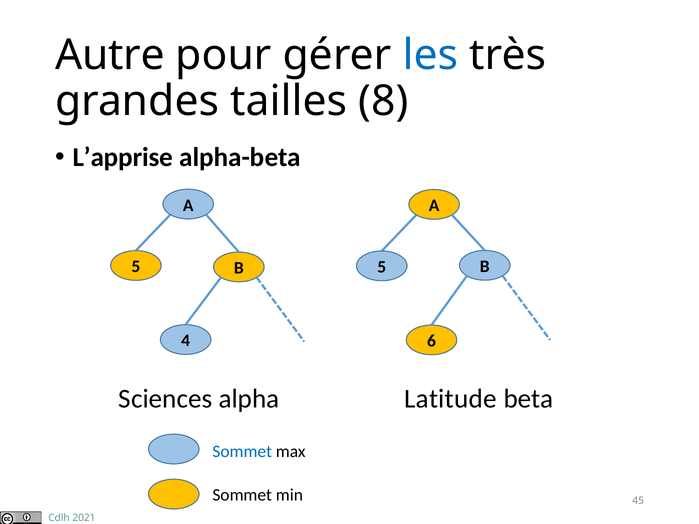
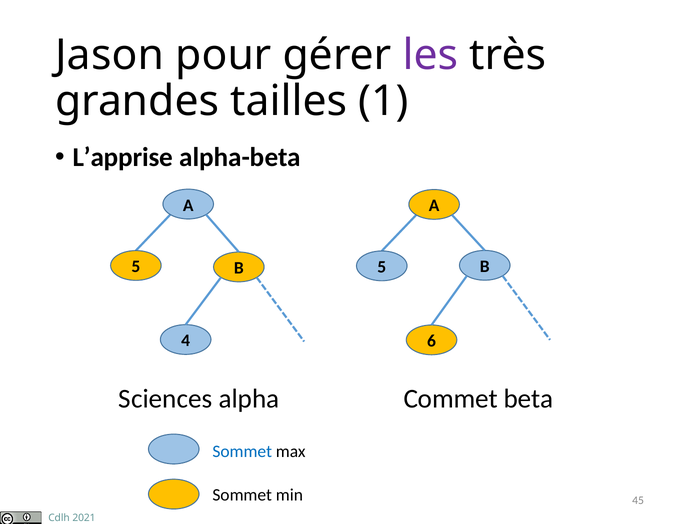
Autre: Autre -> Jason
les colour: blue -> purple
8: 8 -> 1
Latitude: Latitude -> Commet
